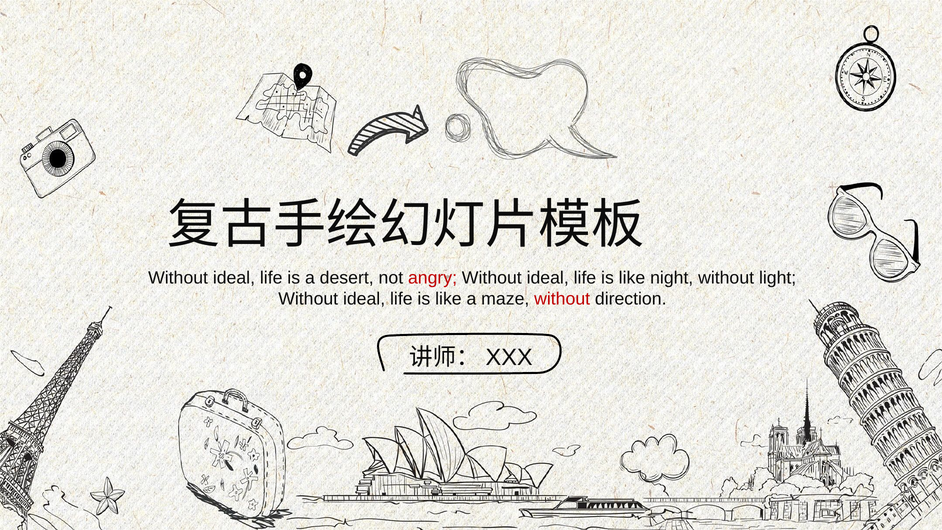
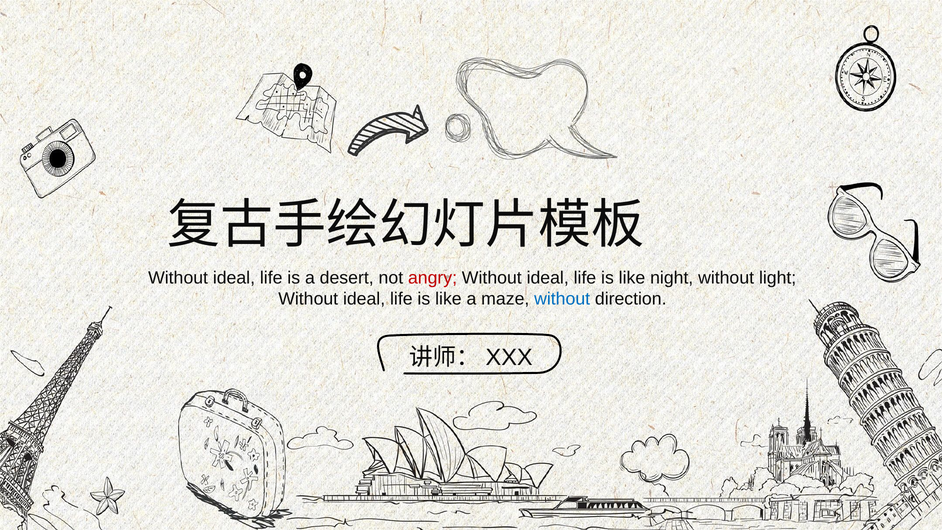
without at (562, 299) colour: red -> blue
